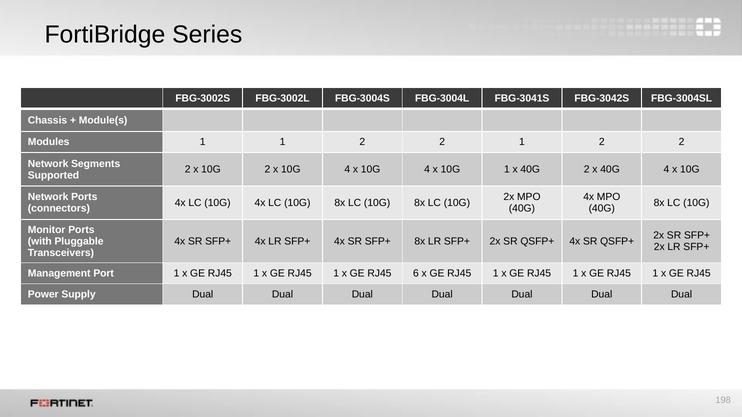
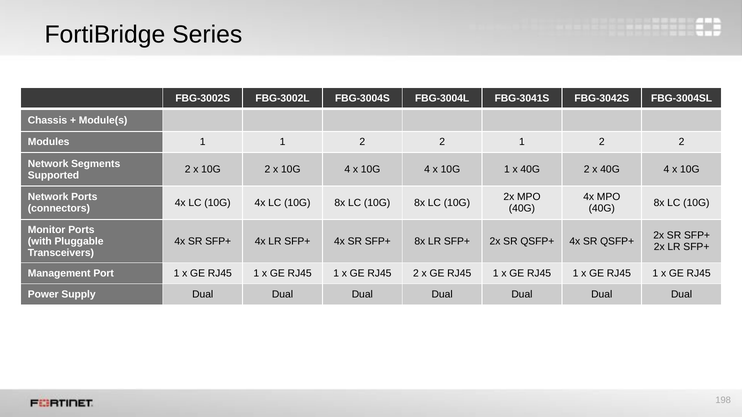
RJ45 6: 6 -> 2
